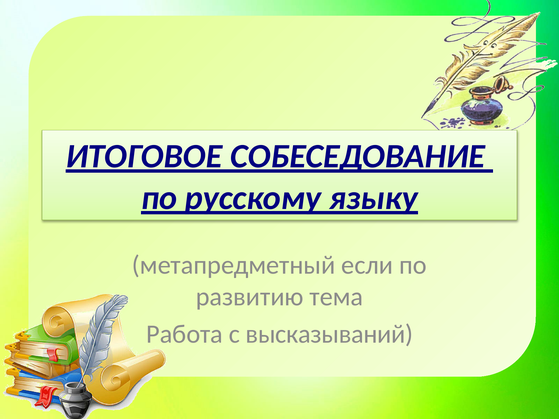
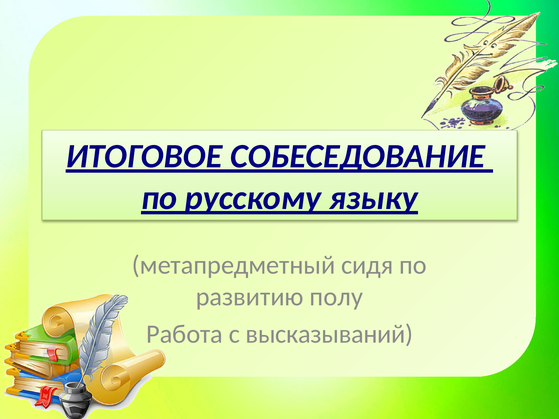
если: если -> сидя
тема: тема -> полу
